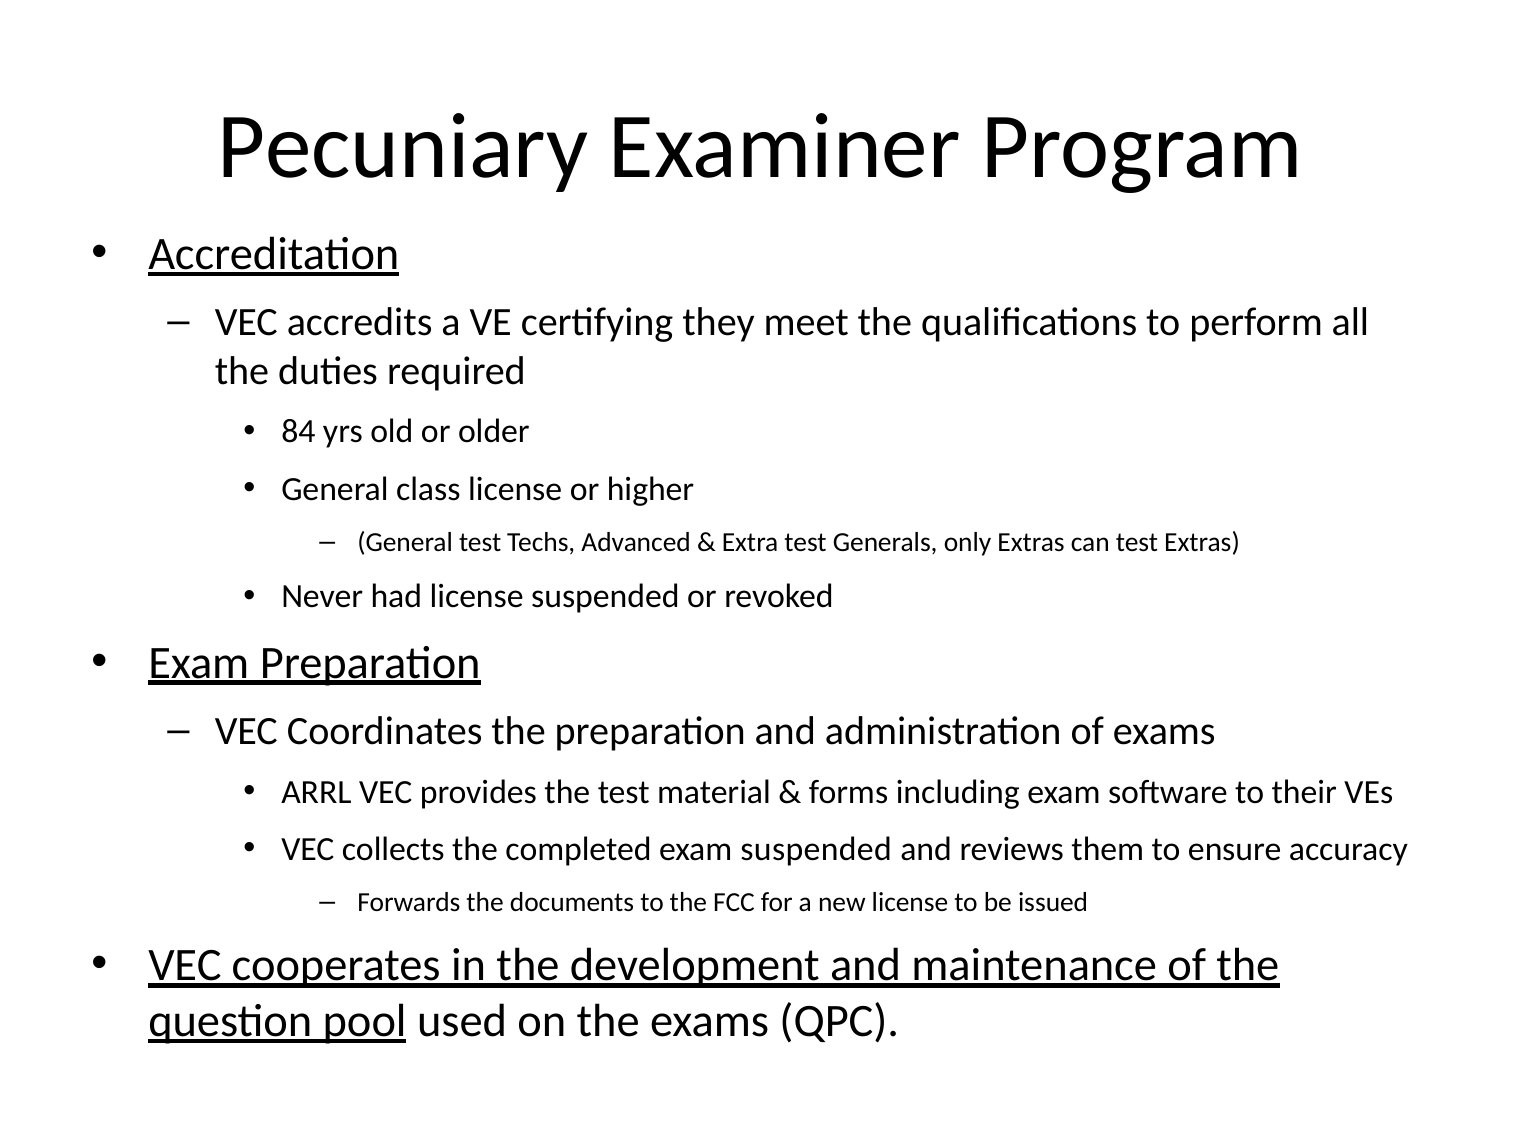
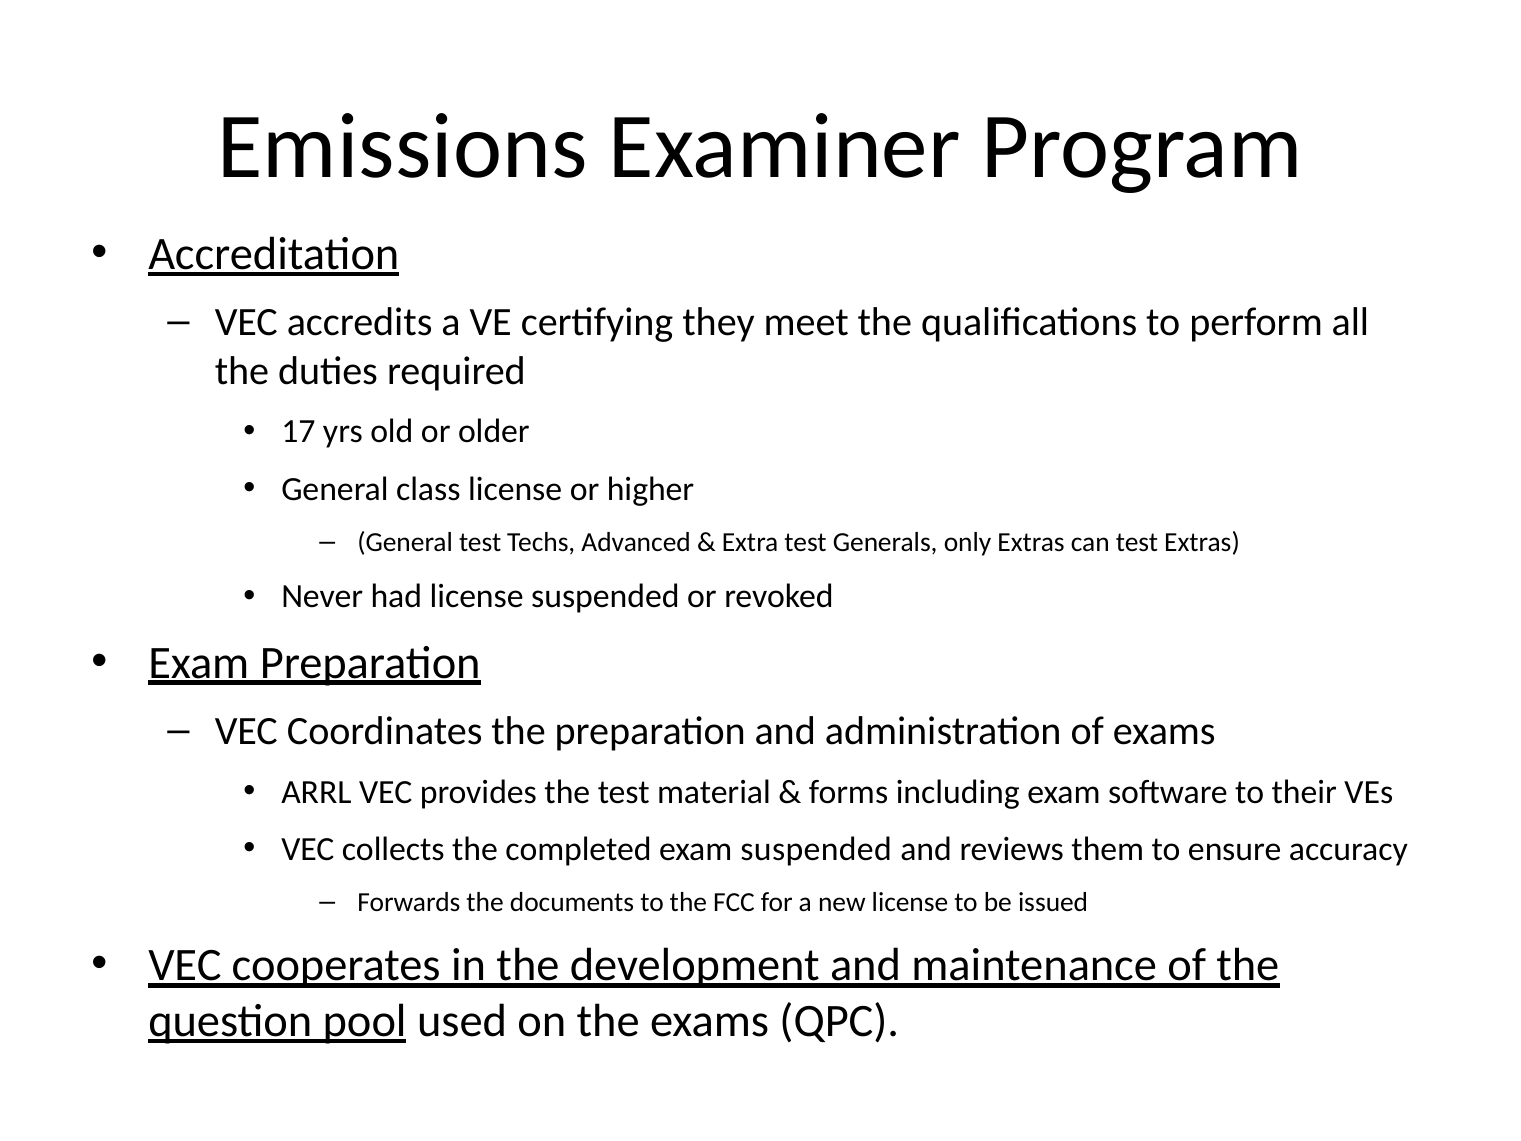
Pecuniary: Pecuniary -> Emissions
84: 84 -> 17
